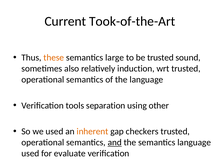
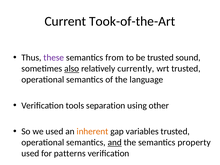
these colour: orange -> purple
large: large -> from
also underline: none -> present
induction: induction -> currently
checkers: checkers -> variables
semantics language: language -> property
evaluate: evaluate -> patterns
